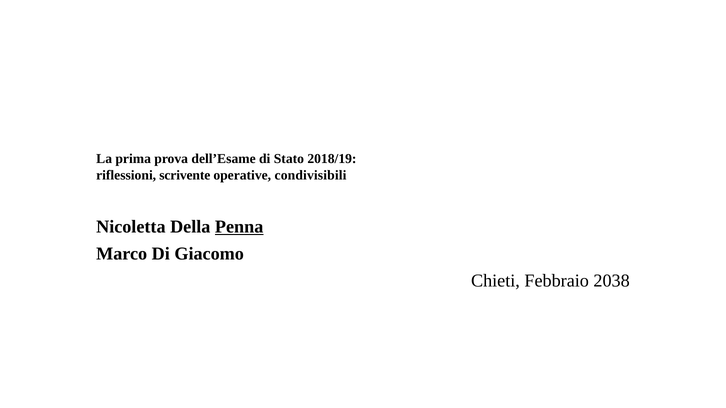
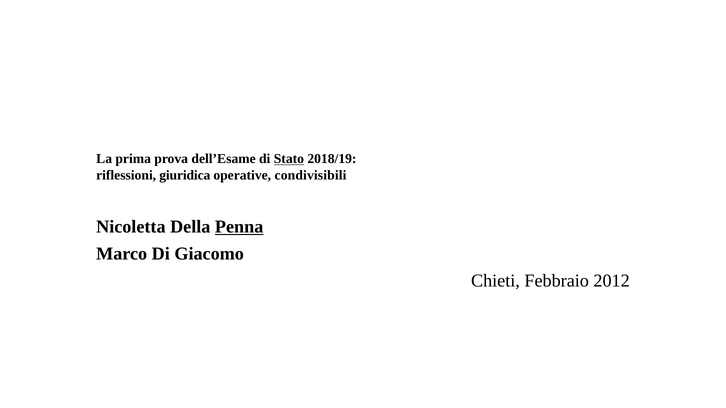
Stato underline: none -> present
scrivente: scrivente -> giuridica
2038: 2038 -> 2012
